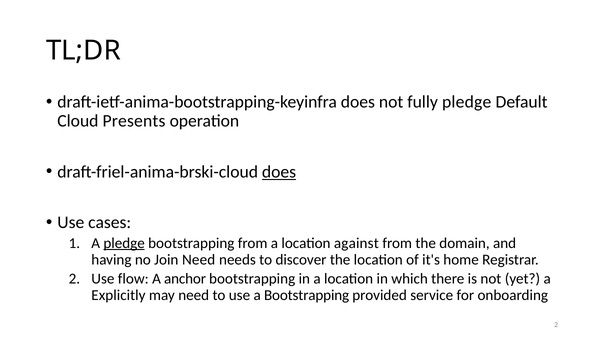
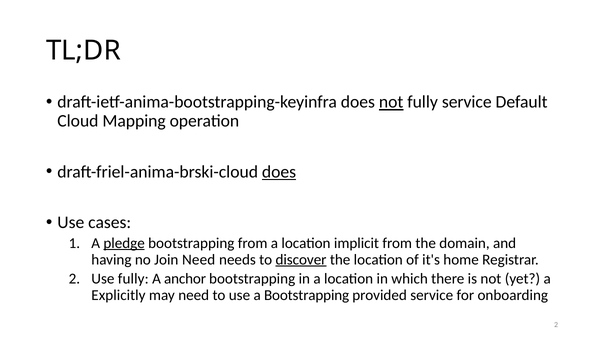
not at (391, 102) underline: none -> present
fully pledge: pledge -> service
Presents: Presents -> Mapping
against: against -> implicit
discover underline: none -> present
Use flow: flow -> fully
